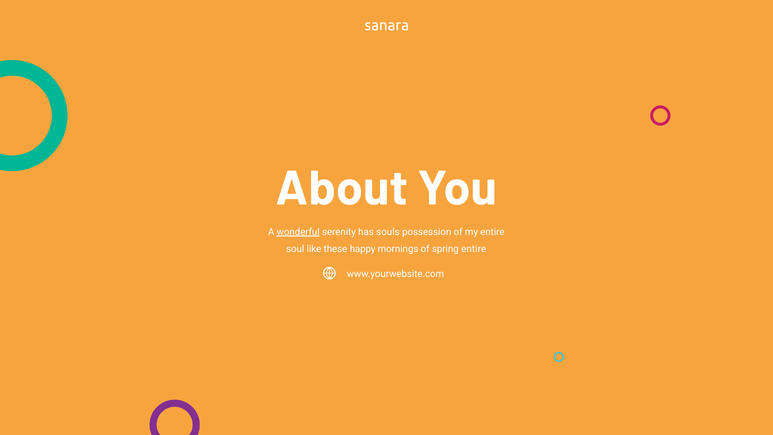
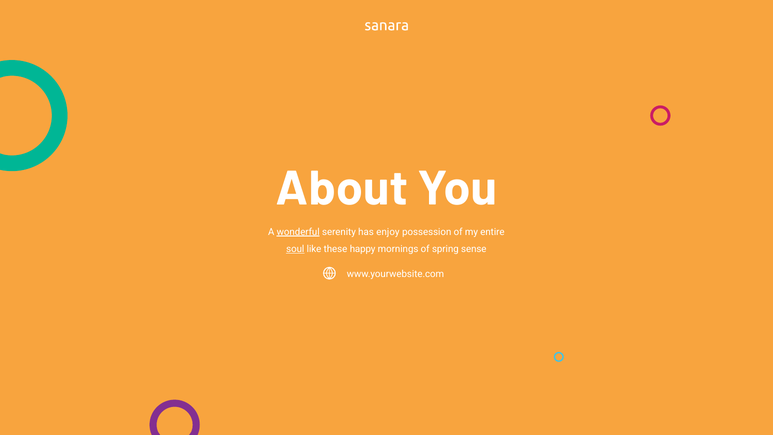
souls: souls -> enjoy
soul underline: none -> present
spring entire: entire -> sense
